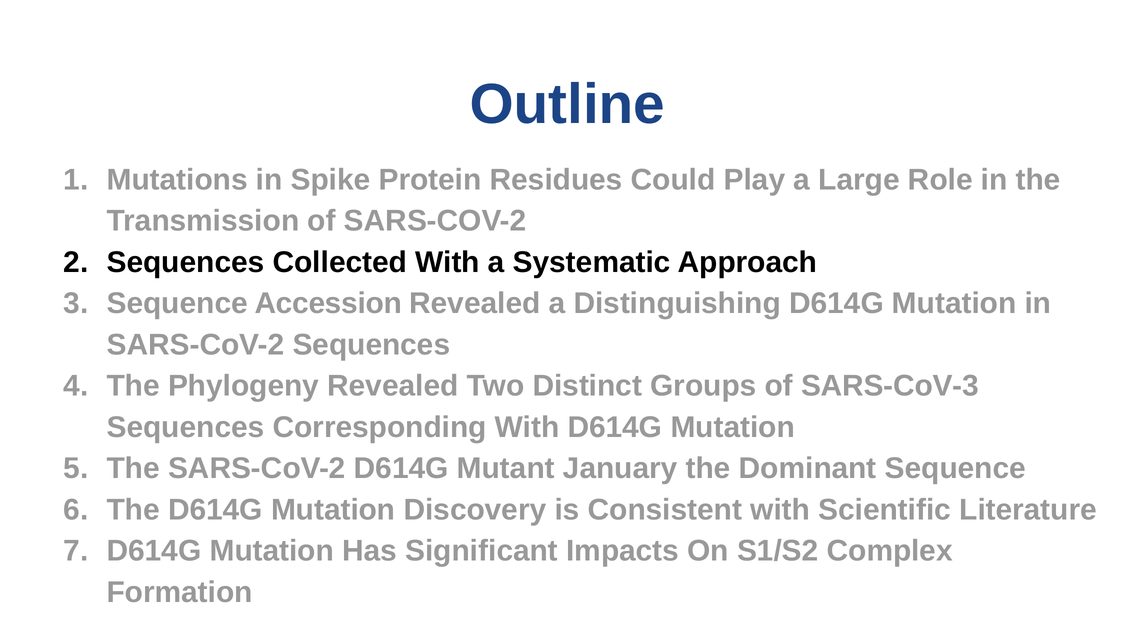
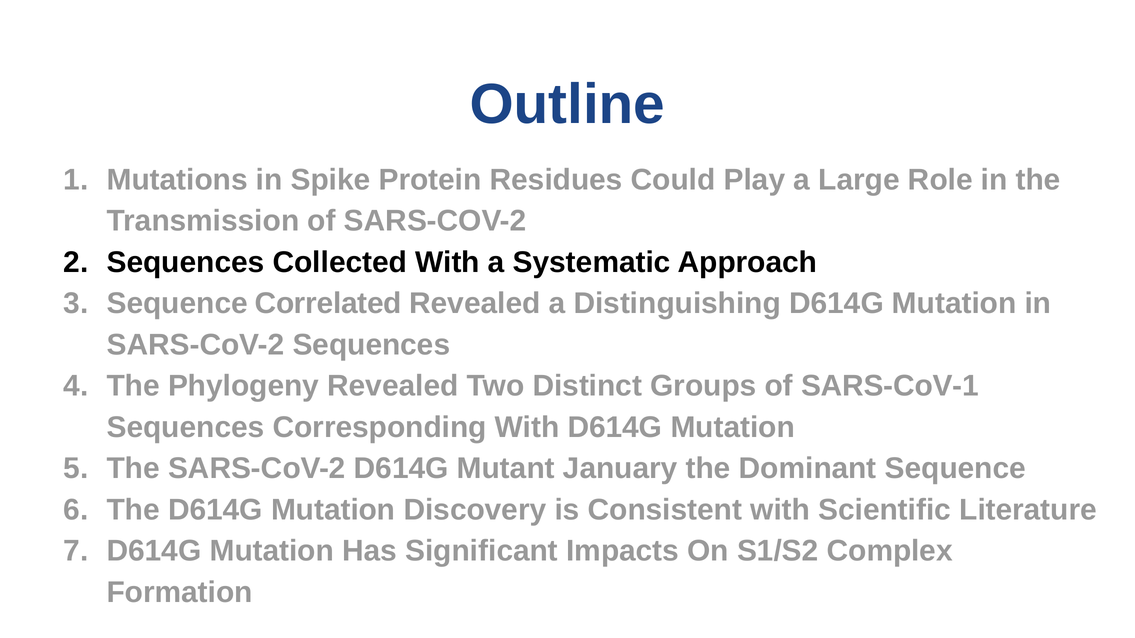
Accession: Accession -> Correlated
SARS-CoV-3: SARS-CoV-3 -> SARS-CoV-1
